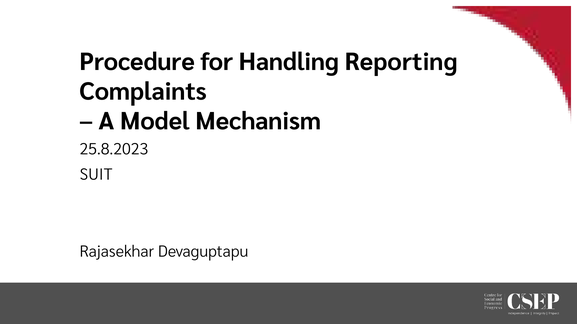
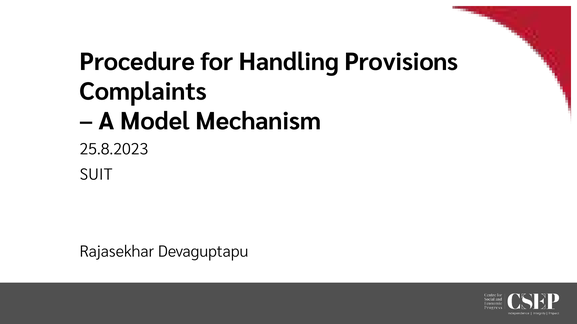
Reporting: Reporting -> Provisions
